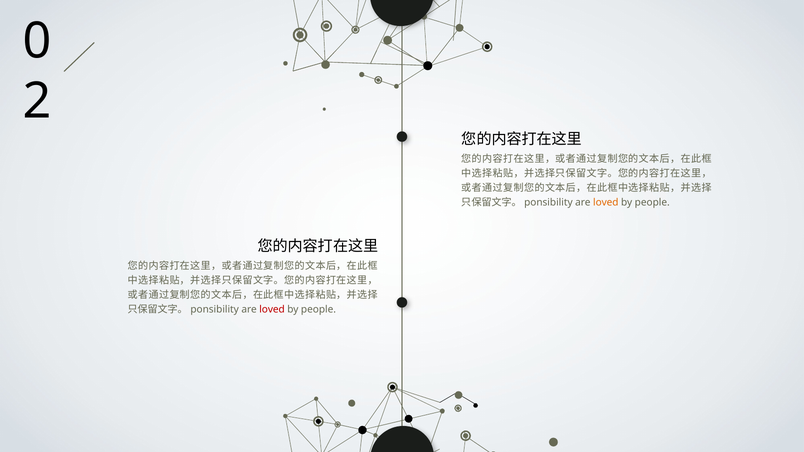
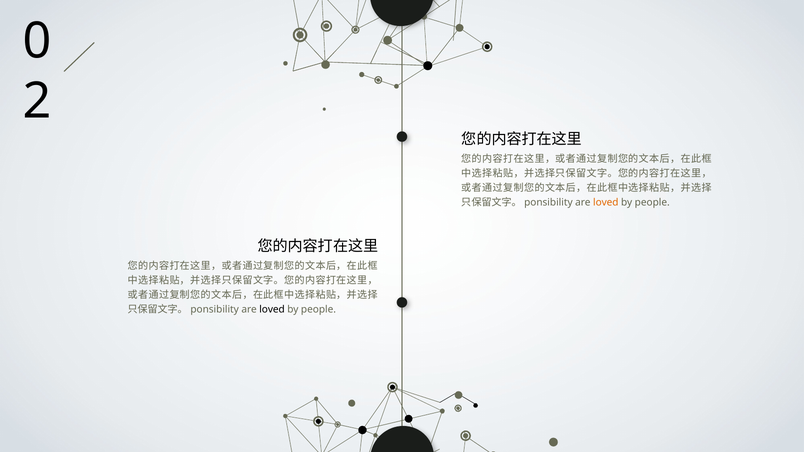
loved at (272, 310) colour: red -> black
